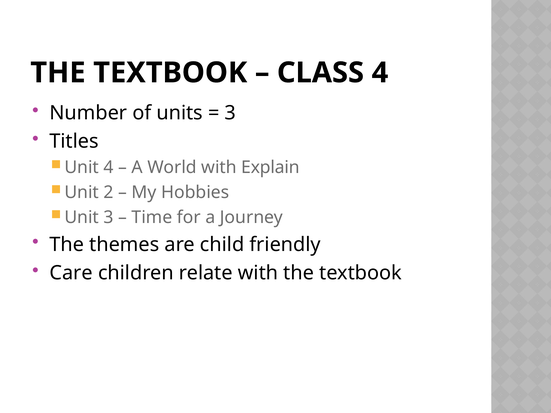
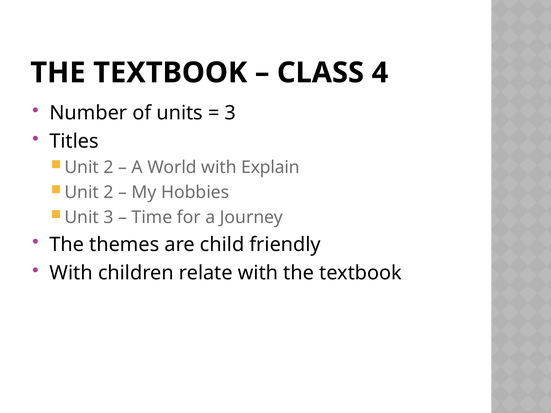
4 at (109, 168): 4 -> 2
Care at (71, 273): Care -> With
